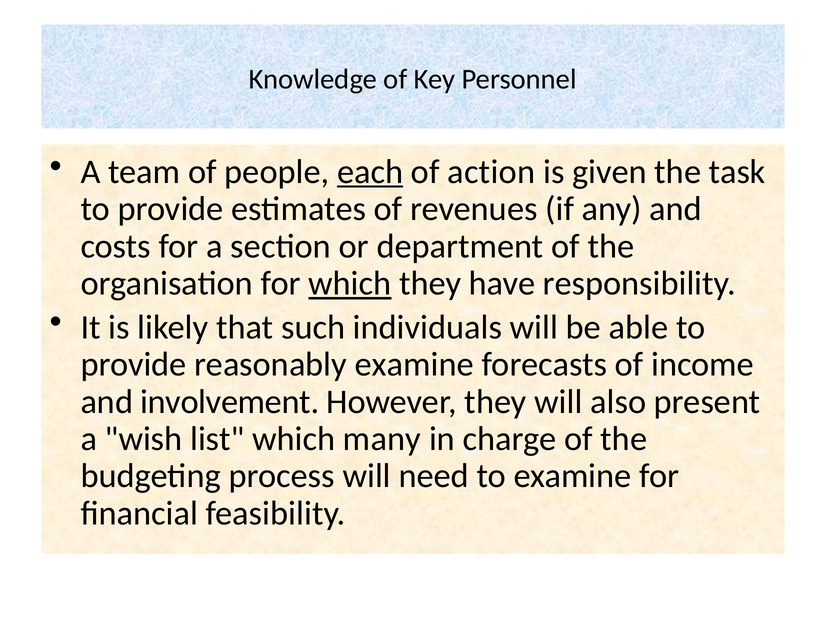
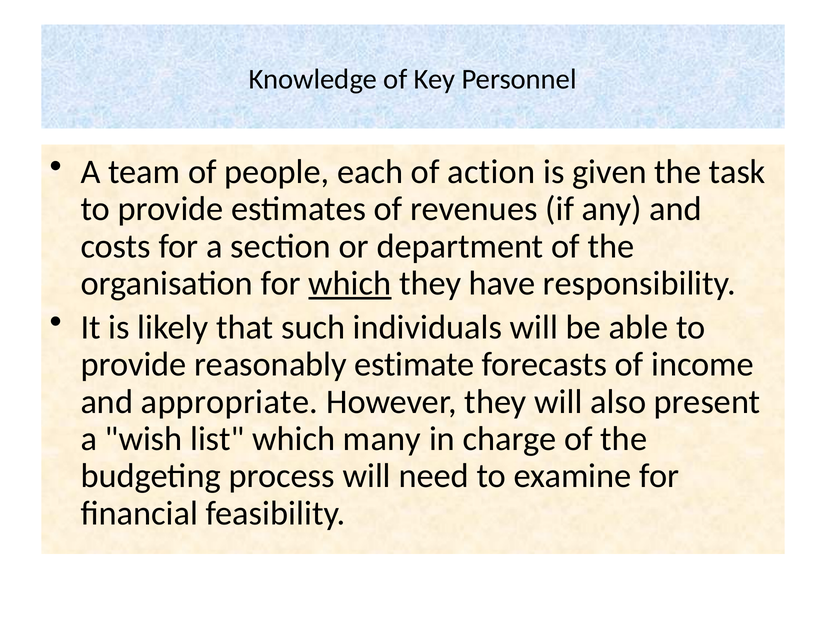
each underline: present -> none
reasonably examine: examine -> estimate
involvement: involvement -> appropriate
